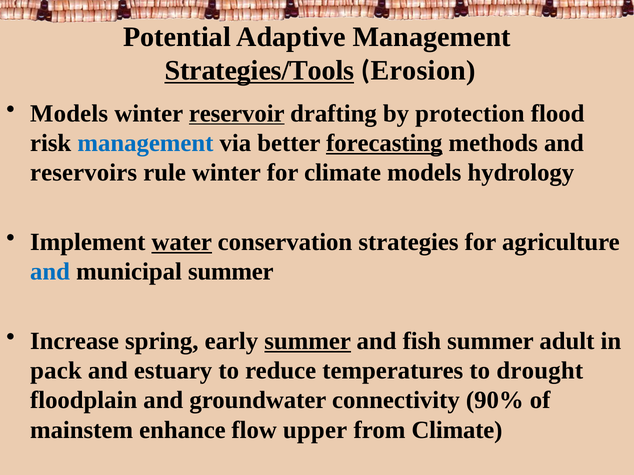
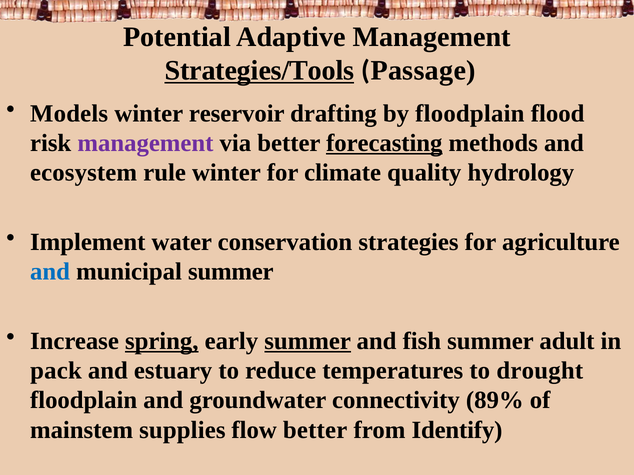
Erosion: Erosion -> Passage
reservoir underline: present -> none
by protection: protection -> floodplain
management at (145, 143) colour: blue -> purple
reservoirs: reservoirs -> ecosystem
climate models: models -> quality
water underline: present -> none
spring underline: none -> present
90%: 90% -> 89%
enhance: enhance -> supplies
flow upper: upper -> better
from Climate: Climate -> Identify
